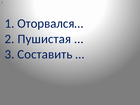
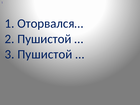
2 Пушистая: Пушистая -> Пушистой
3 Составить: Составить -> Пушистой
